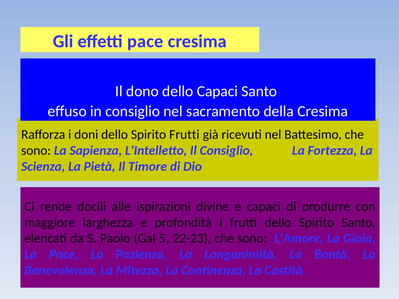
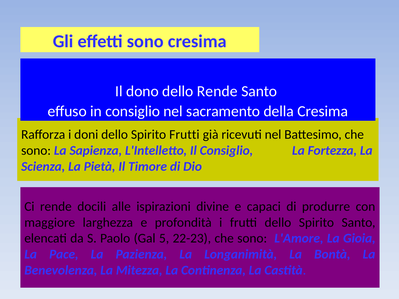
effetti pace: pace -> sono
dello Capaci: Capaci -> Rende
